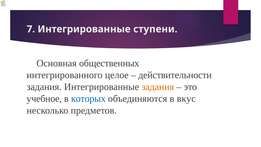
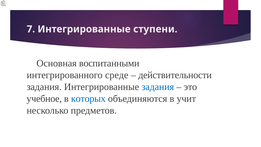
общественных: общественных -> воспитанными
целое: целое -> среде
задания at (158, 87) colour: orange -> blue
вкус: вкус -> учит
